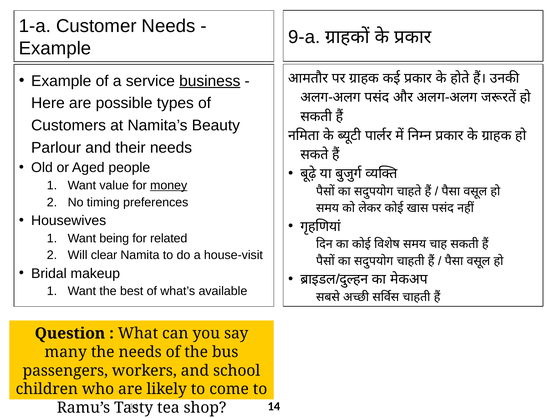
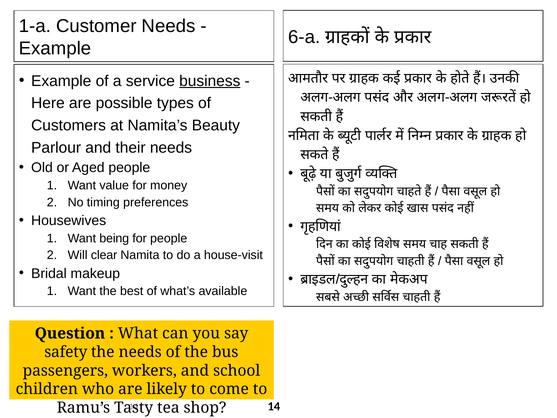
9-a: 9-a -> 6-a
money underline: present -> none
for related: related -> people
many: many -> safety
